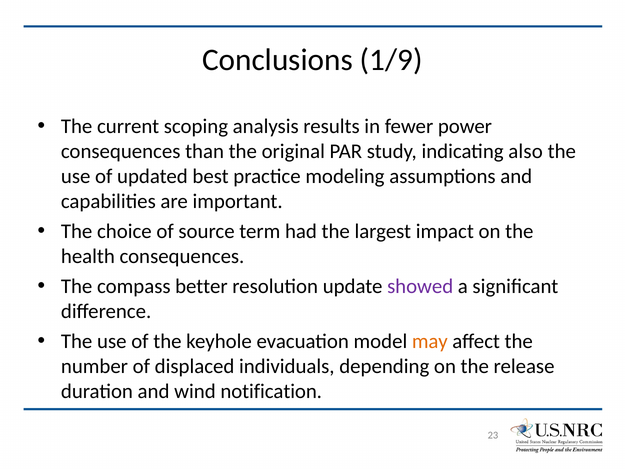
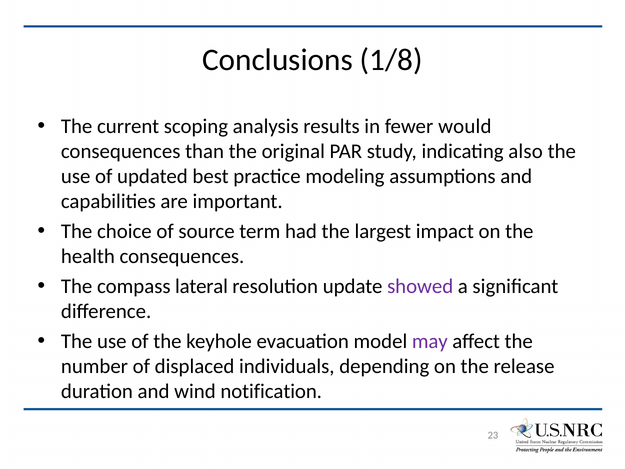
1/9: 1/9 -> 1/8
power: power -> would
better: better -> lateral
may colour: orange -> purple
